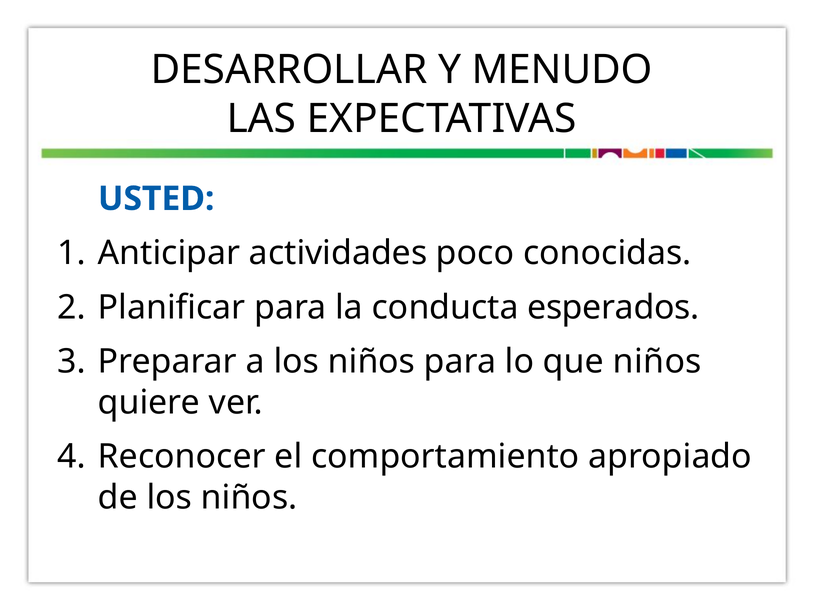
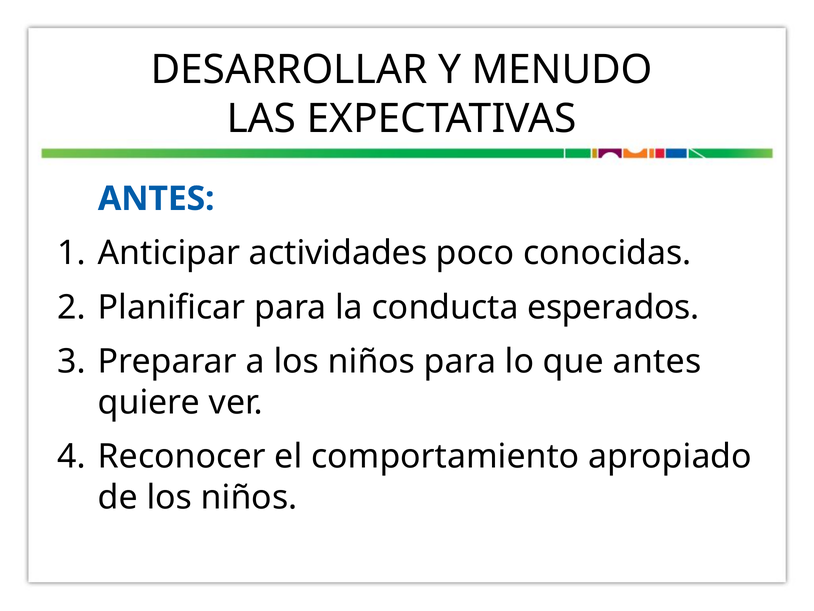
USTED at (156, 199): USTED -> ANTES
que niños: niños -> antes
